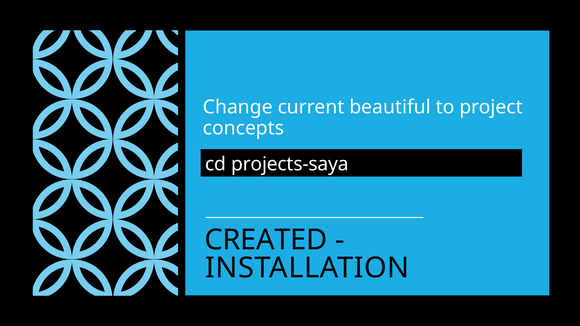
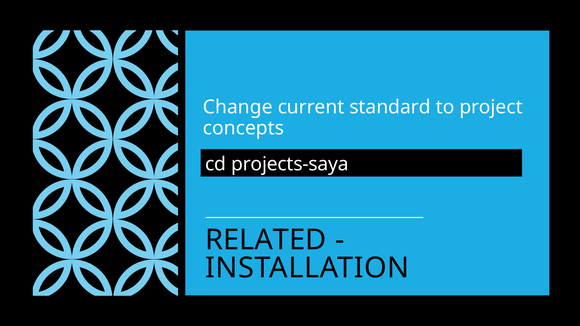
beautiful: beautiful -> standard
CREATED: CREATED -> RELATED
